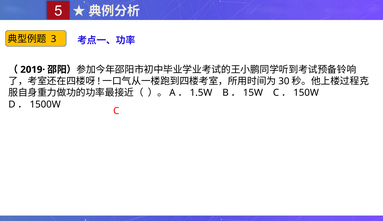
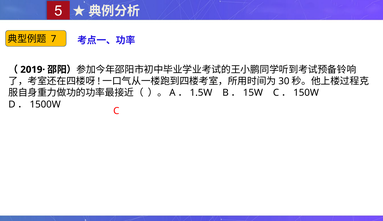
3: 3 -> 7
